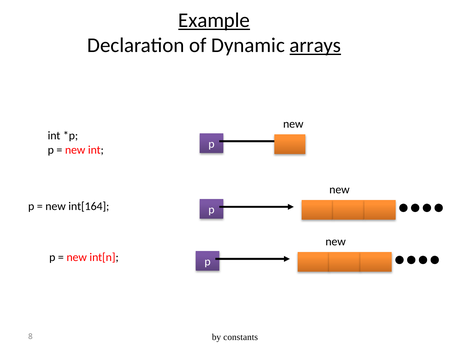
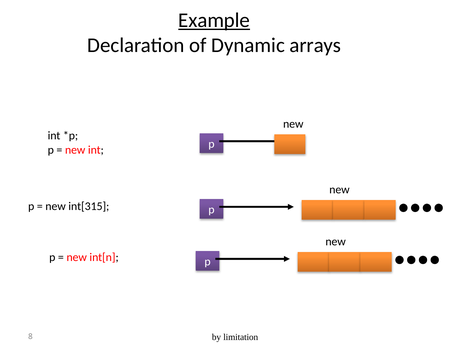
arrays underline: present -> none
int[164: int[164 -> int[315
constants: constants -> limitation
